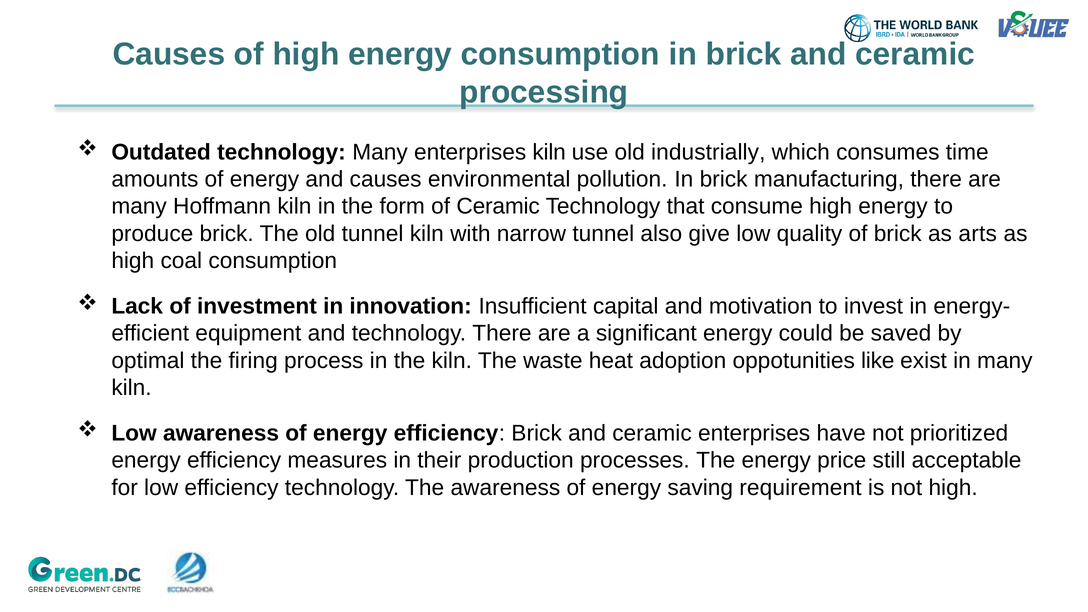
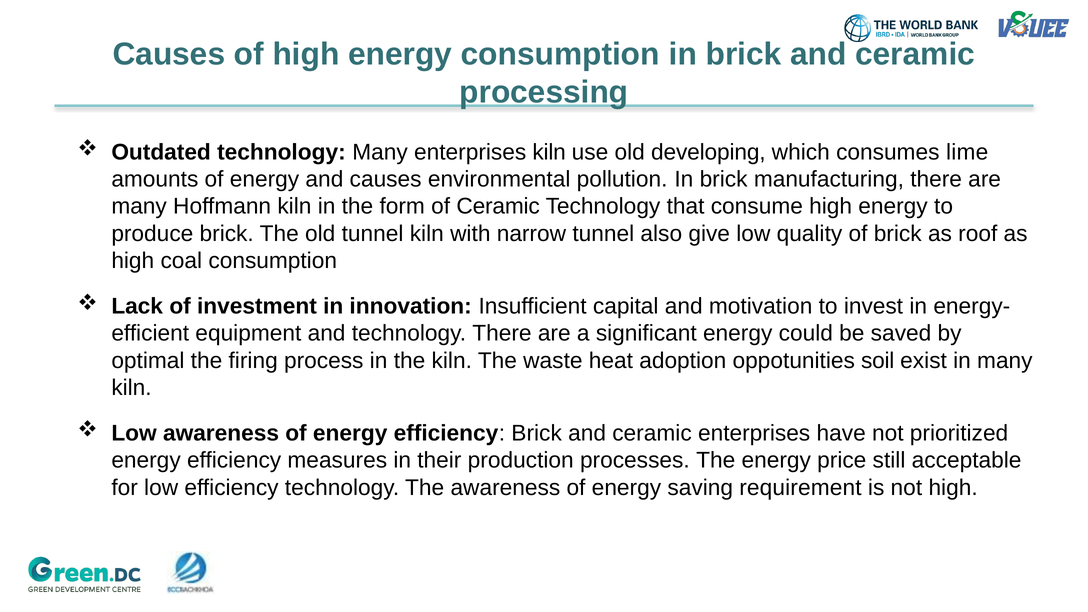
industrially: industrially -> developing
time: time -> lime
arts: arts -> roof
like: like -> soil
